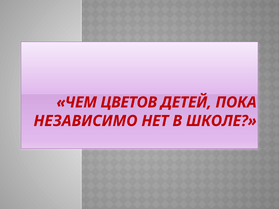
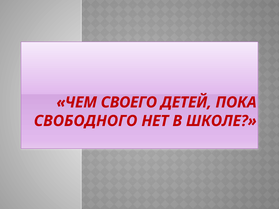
ЦВЕТОВ: ЦВЕТОВ -> СВОЕГО
НЕЗАВИСИМО: НЕЗАВИСИМО -> СВОБОДНОГО
